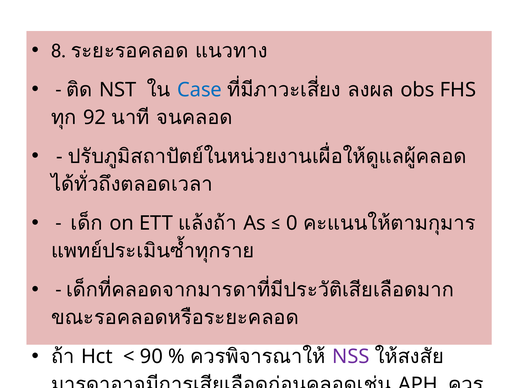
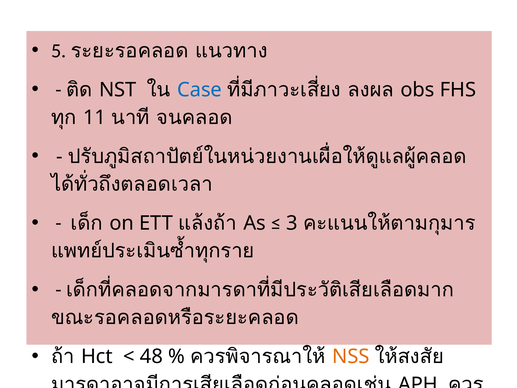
8: 8 -> 5
92: 92 -> 11
0: 0 -> 3
90: 90 -> 48
NSS at (351, 356) colour: purple -> orange
